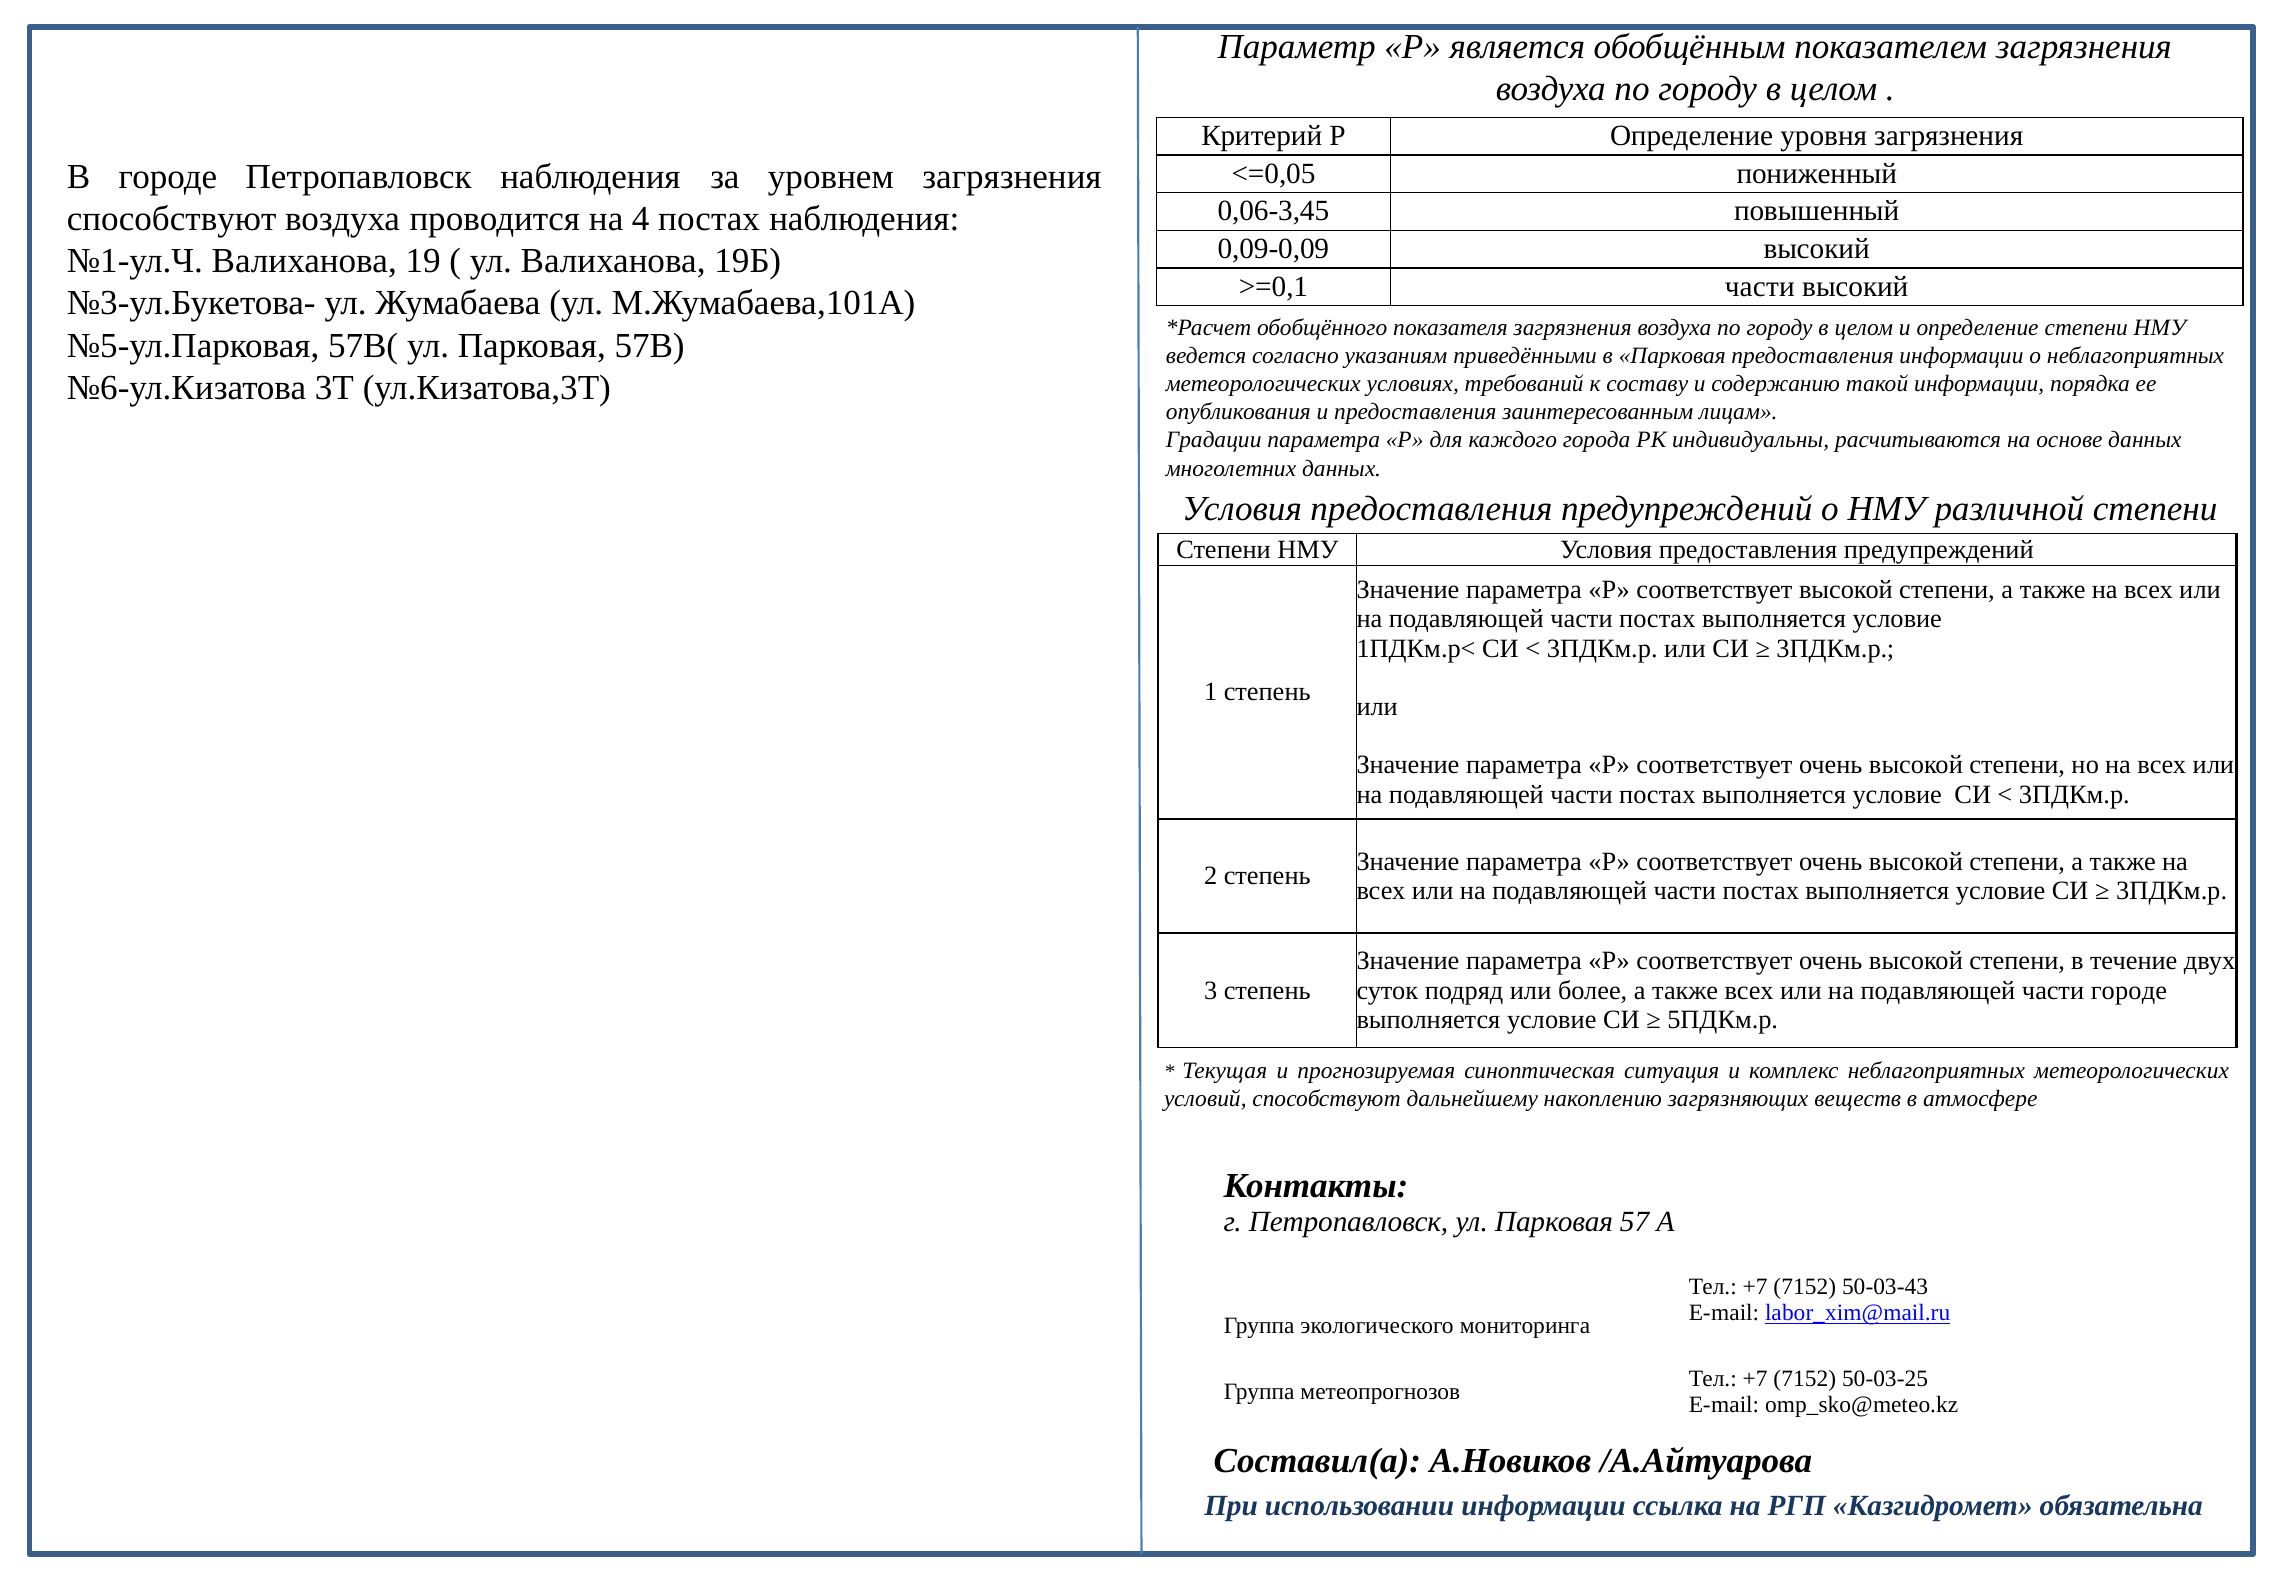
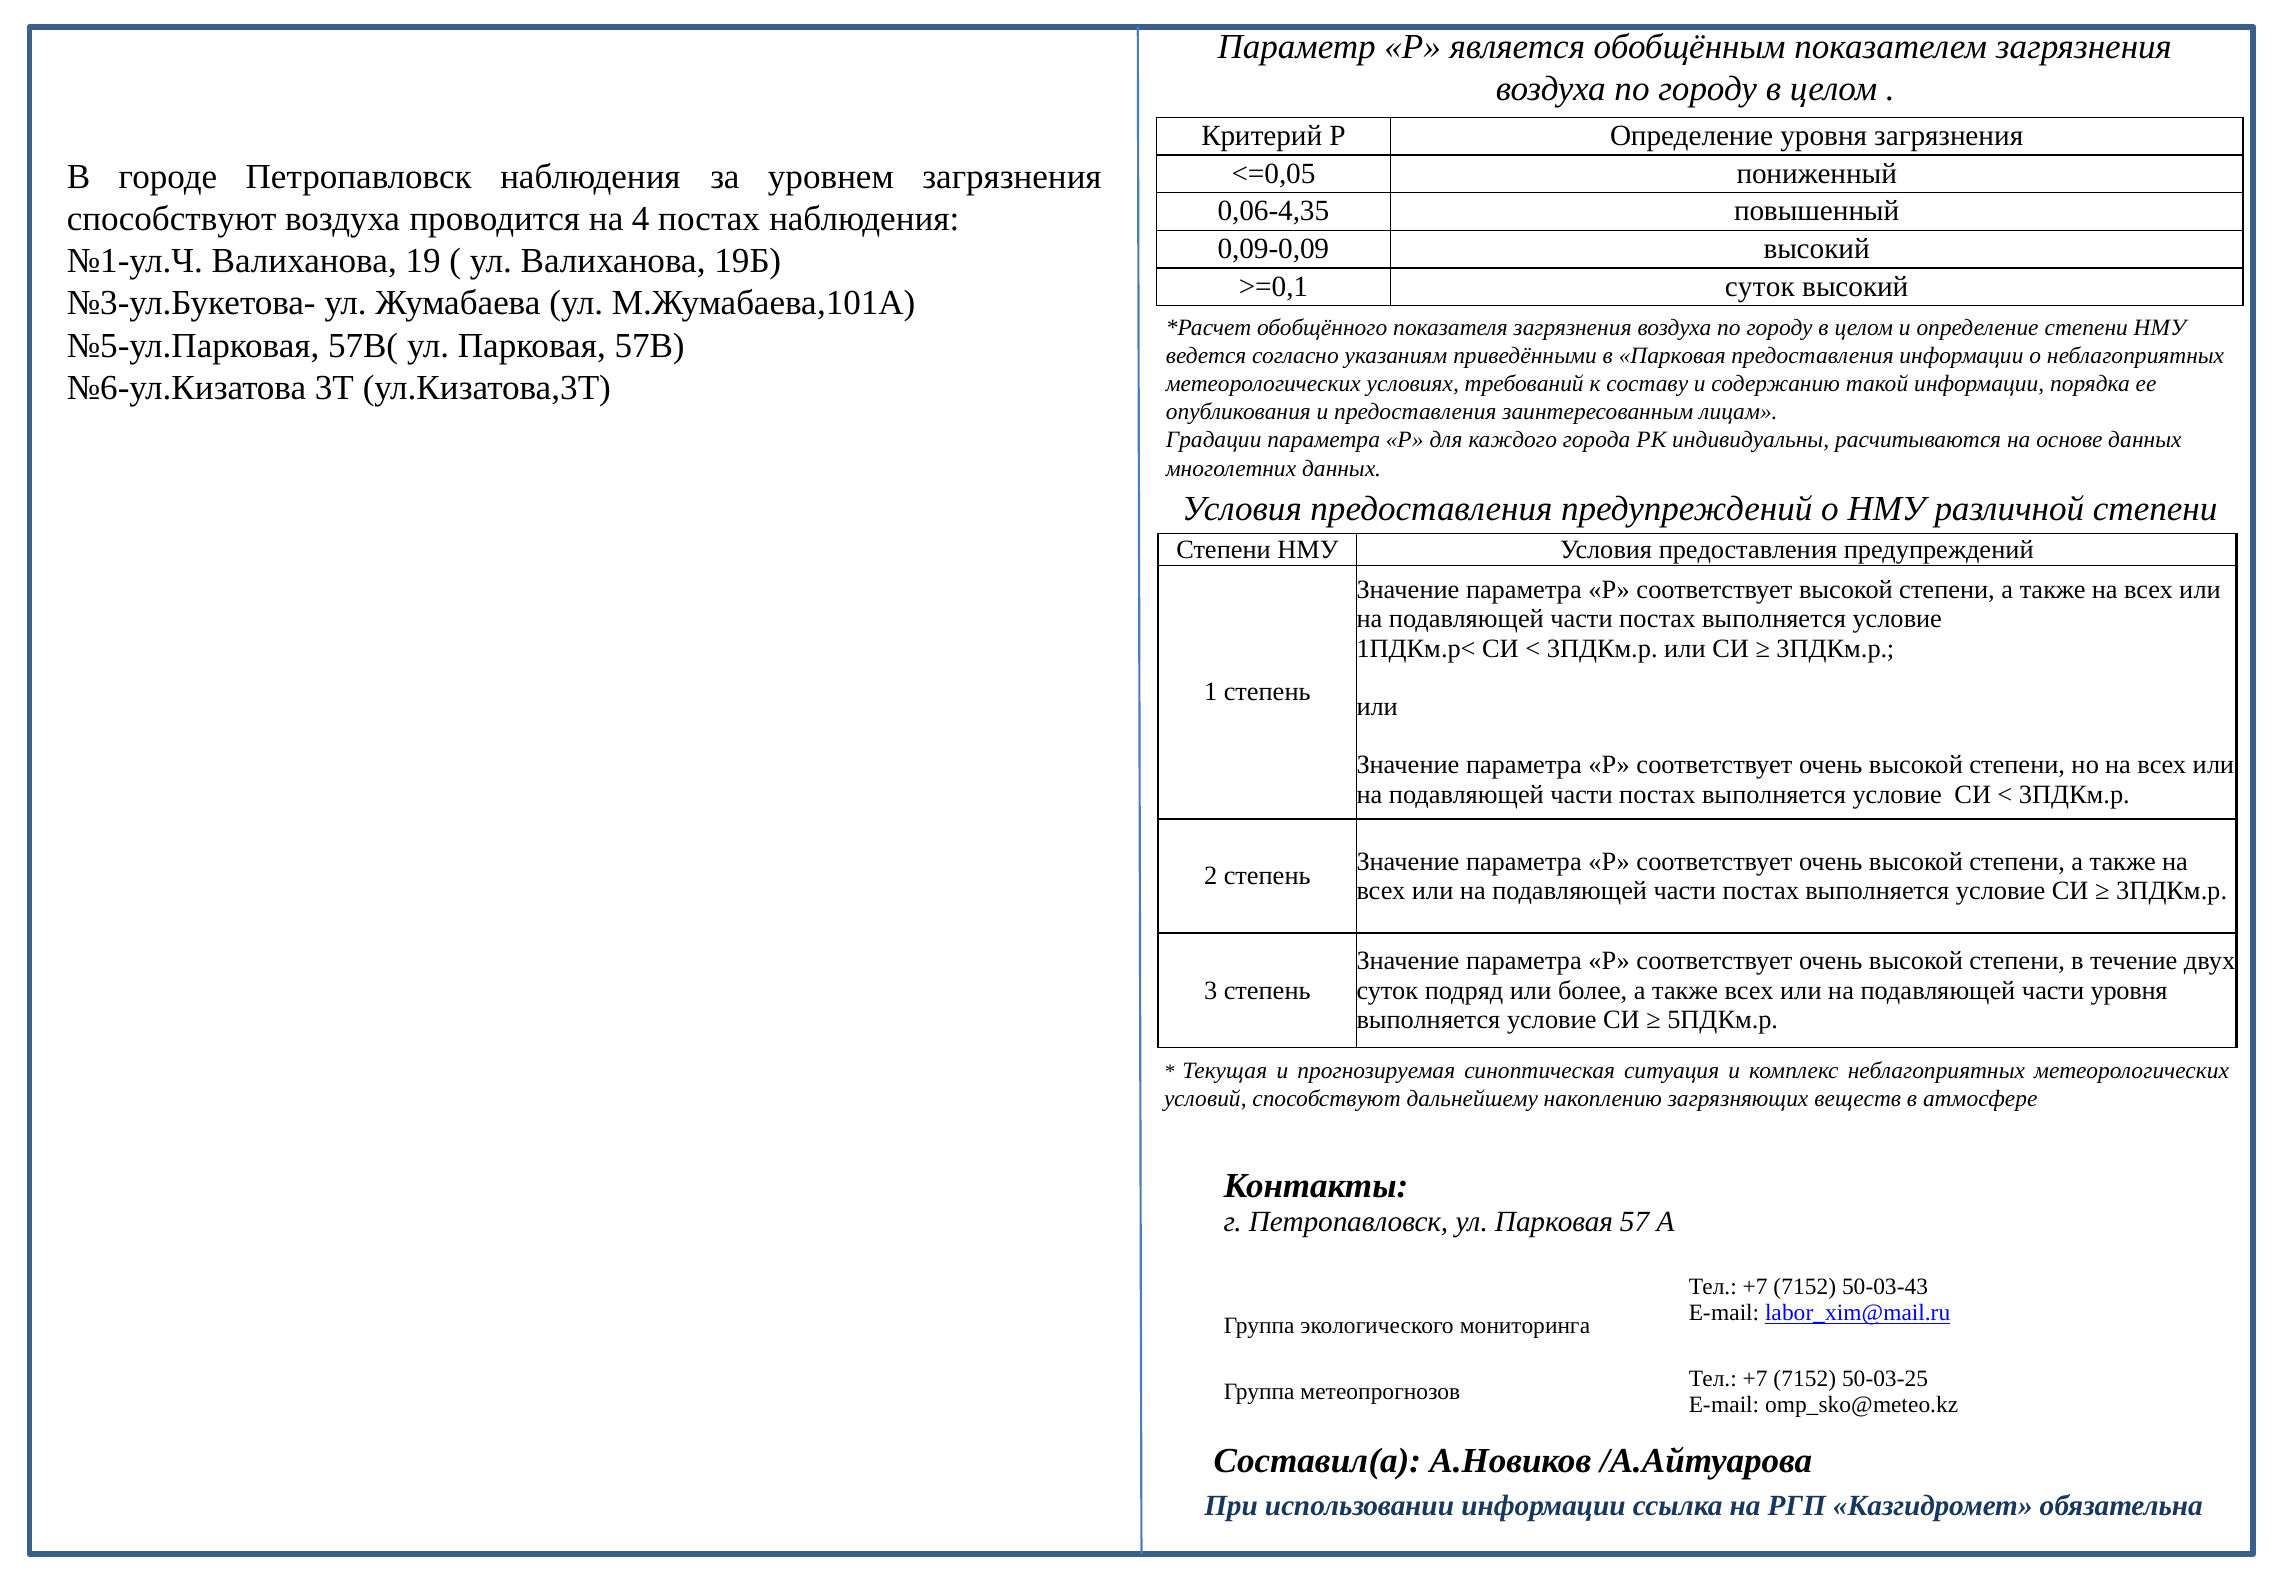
0,06-3,45: 0,06-3,45 -> 0,06-4,35
>=0,1 части: части -> суток
части городе: городе -> уровня
